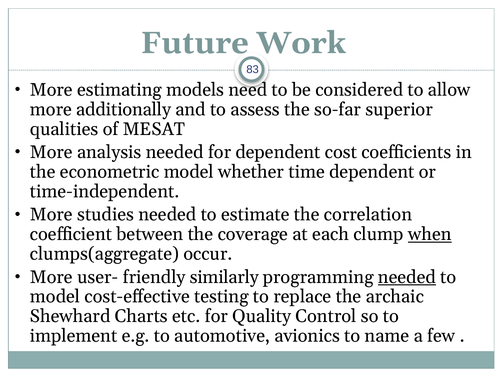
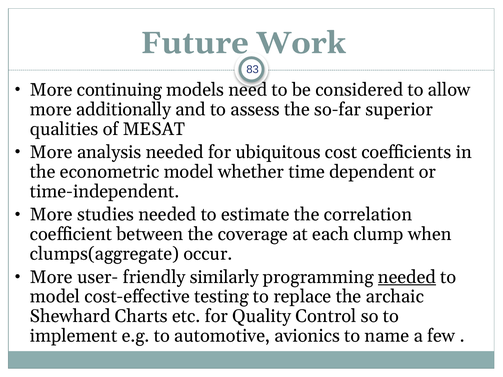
estimating: estimating -> continuing
for dependent: dependent -> ubiquitous
when underline: present -> none
